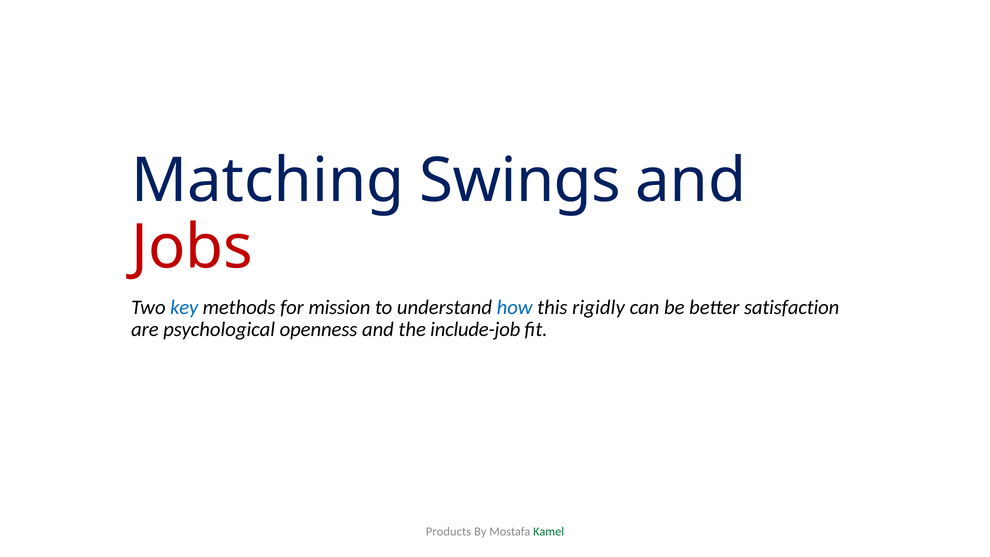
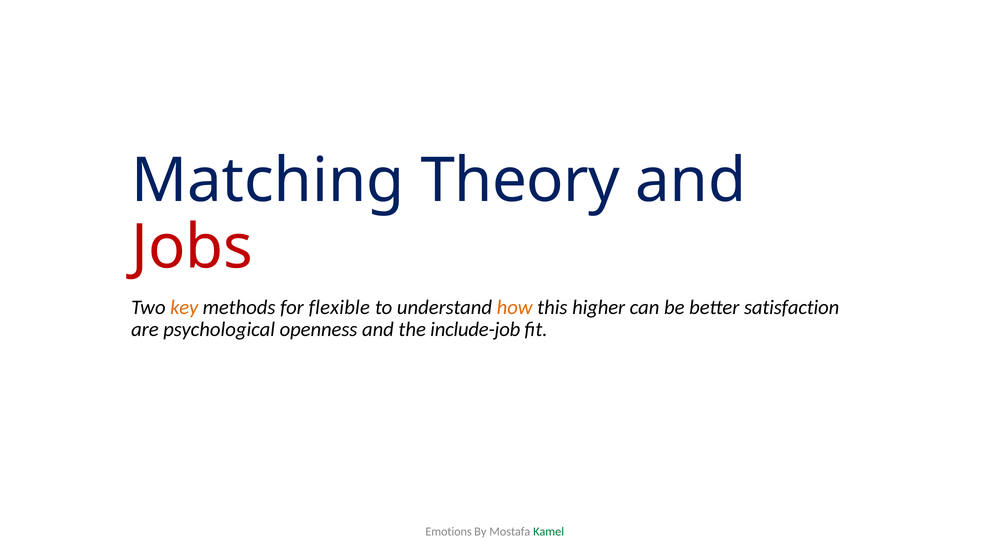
Swings: Swings -> Theory
key colour: blue -> orange
mission: mission -> flexible
how colour: blue -> orange
rigidly: rigidly -> higher
Products: Products -> Emotions
